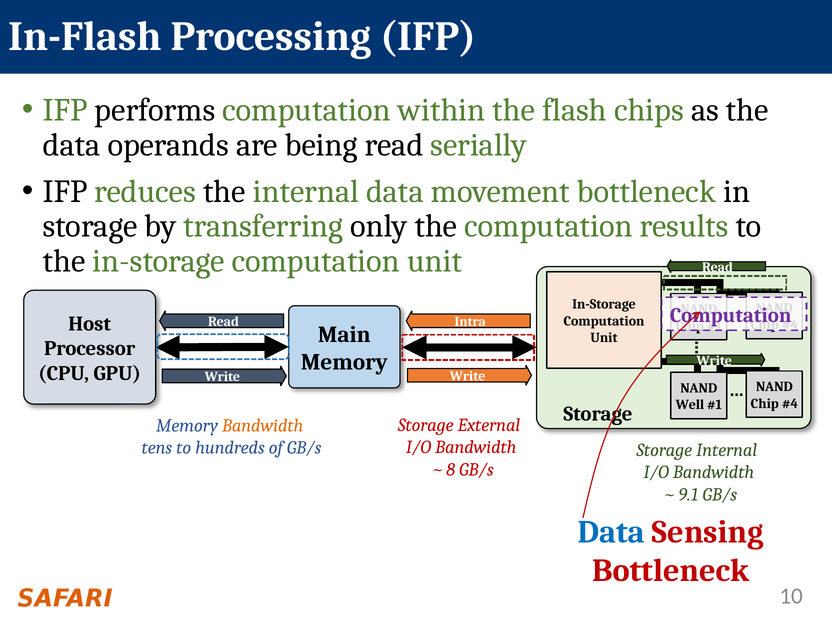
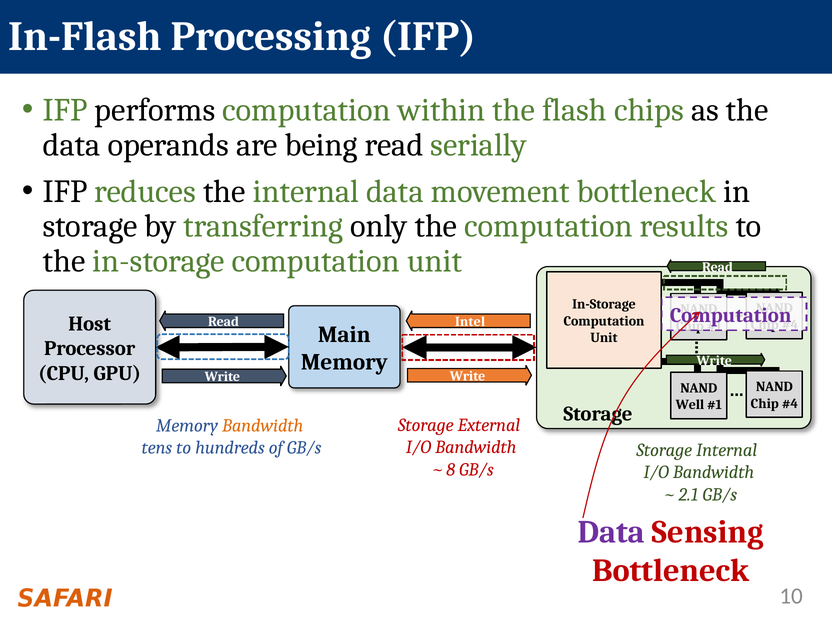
Intra: Intra -> Intel
9.1: 9.1 -> 2.1
Data at (611, 532) colour: blue -> purple
